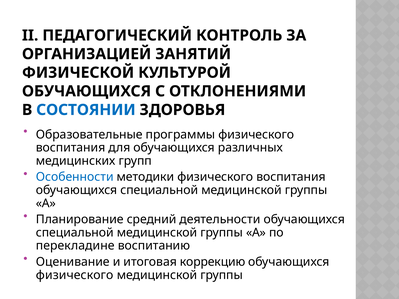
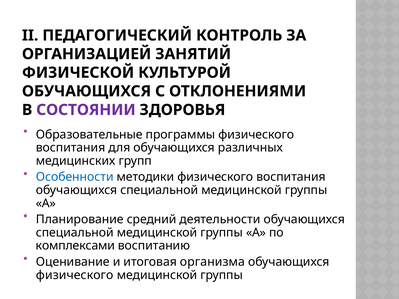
СОСТОЯНИИ colour: blue -> purple
перекладине: перекладине -> комплексами
коррекцию: коррекцию -> организма
